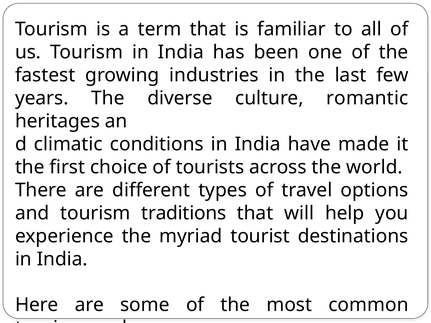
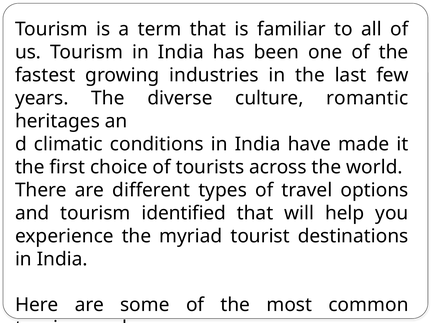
traditions: traditions -> identified
